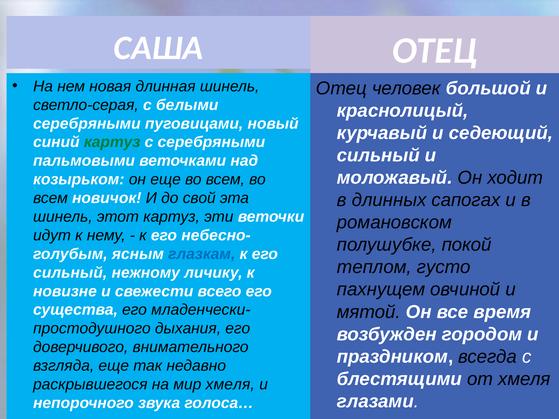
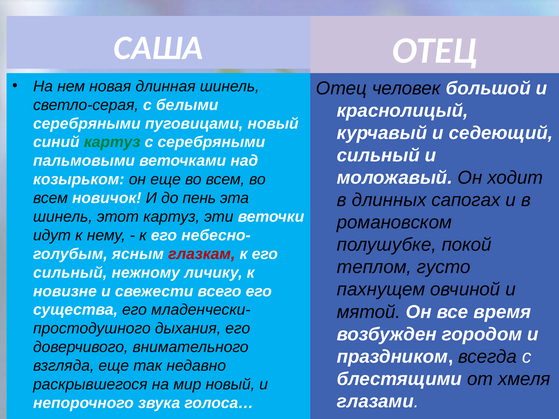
свой: свой -> пень
глазкам colour: blue -> red
мир хмеля: хмеля -> новый
